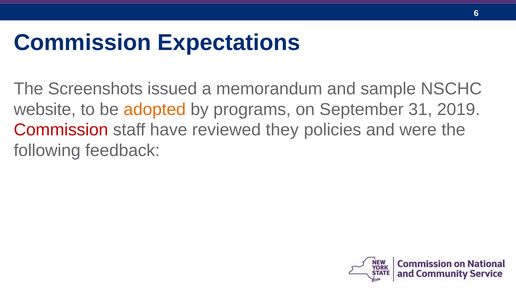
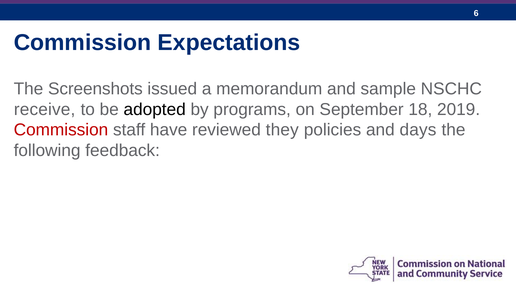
website: website -> receive
adopted colour: orange -> black
31: 31 -> 18
were: were -> days
